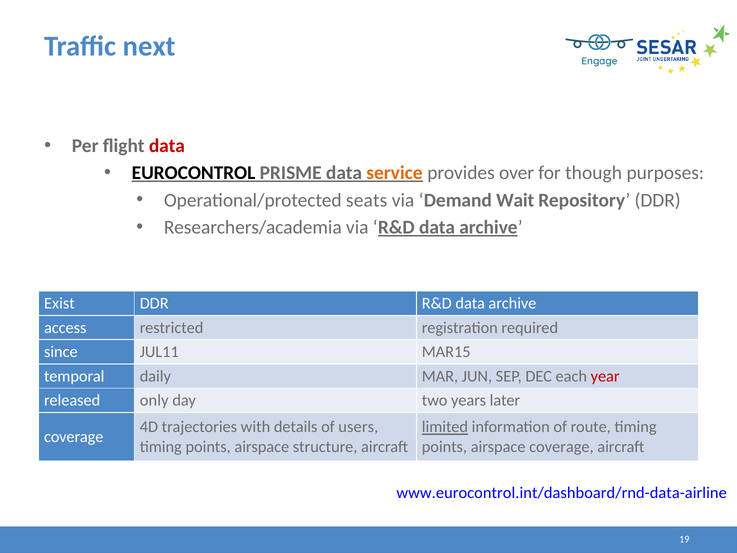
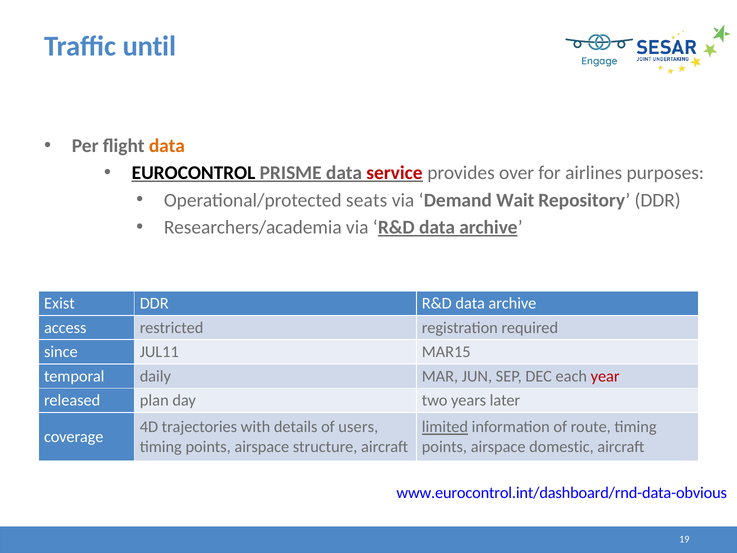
next: next -> until
data at (167, 146) colour: red -> orange
service colour: orange -> red
though: though -> airlines
only: only -> plan
airspace coverage: coverage -> domestic
www.eurocontrol.int/dashboard/rnd-data-airline: www.eurocontrol.int/dashboard/rnd-data-airline -> www.eurocontrol.int/dashboard/rnd-data-obvious
